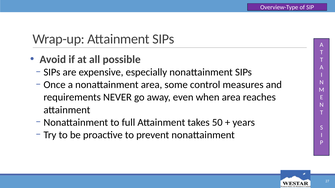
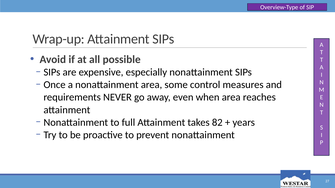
50: 50 -> 82
